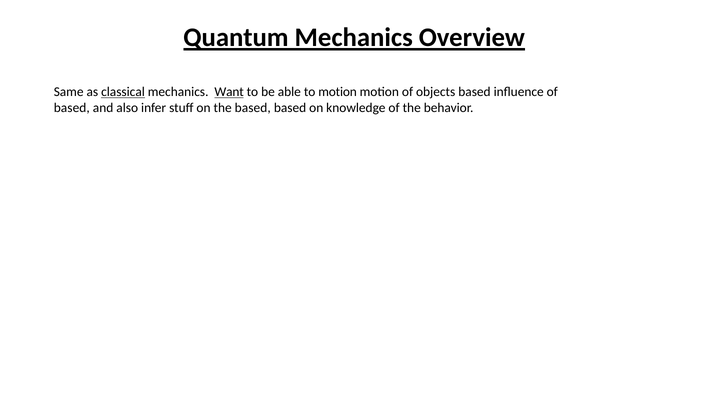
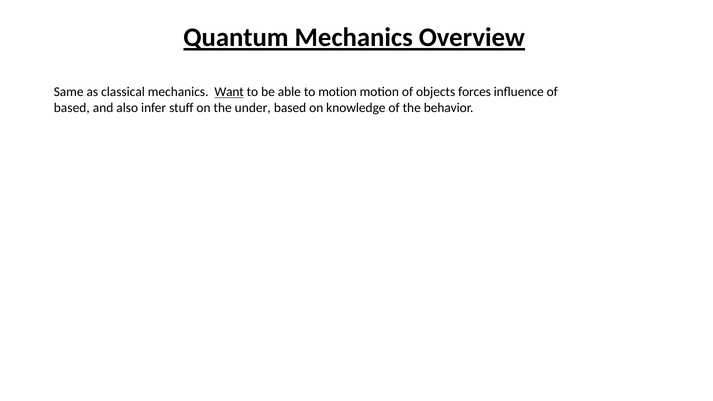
classical underline: present -> none
objects based: based -> forces
the based: based -> under
